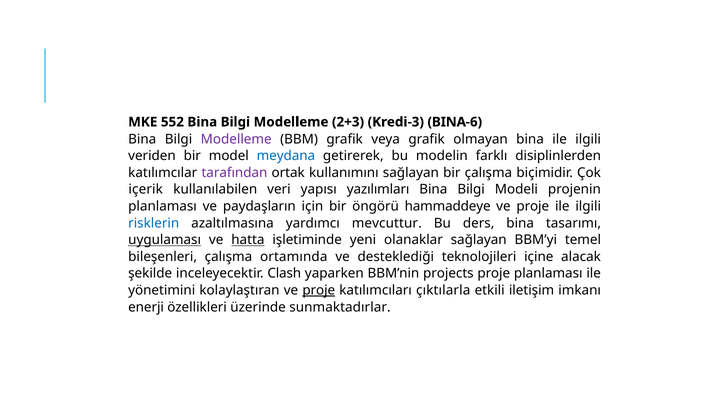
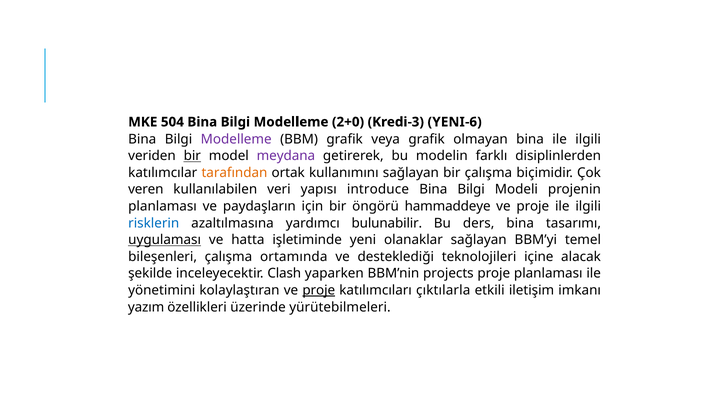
552: 552 -> 504
2+3: 2+3 -> 2+0
BINA-6: BINA-6 -> YENI-6
bir at (192, 156) underline: none -> present
meydana colour: blue -> purple
tarafından colour: purple -> orange
içerik: içerik -> veren
yazılımları: yazılımları -> introduce
mevcuttur: mevcuttur -> bulunabilir
hatta underline: present -> none
enerji: enerji -> yazım
sunmaktadırlar: sunmaktadırlar -> yürütebilmeleri
